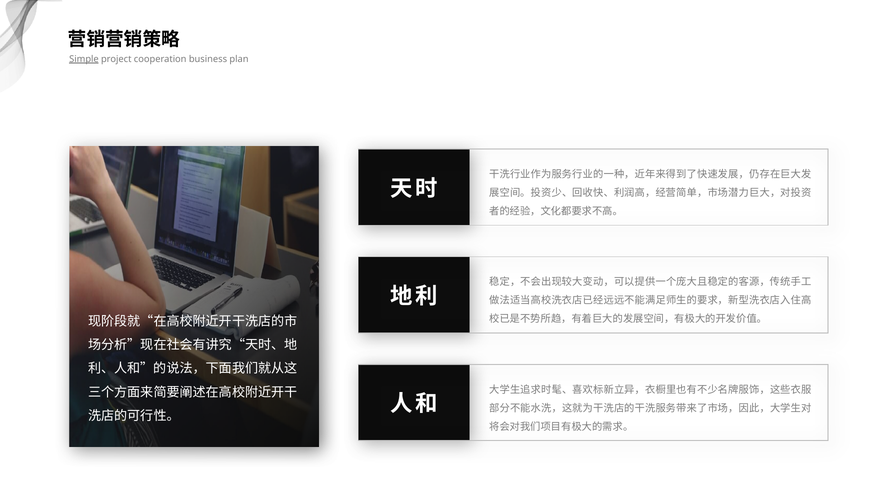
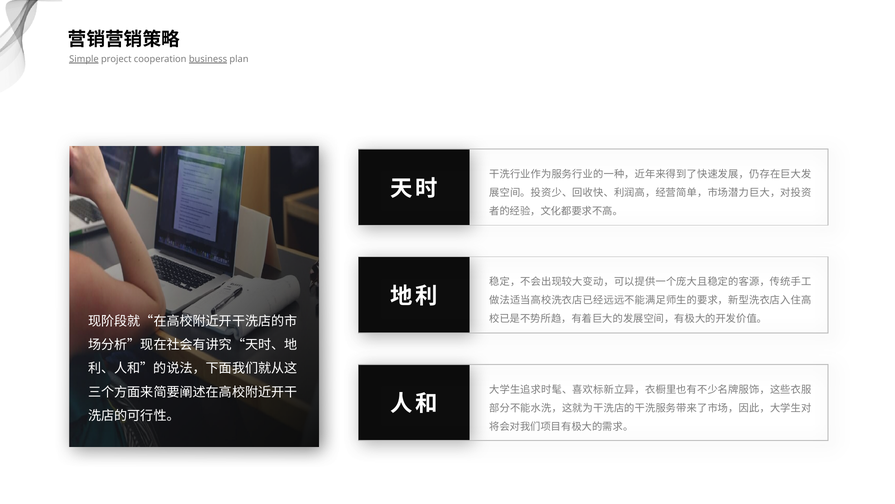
business underline: none -> present
